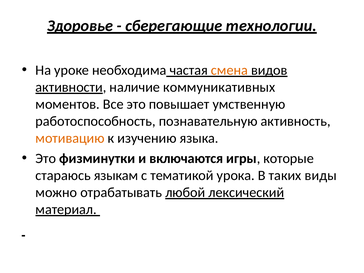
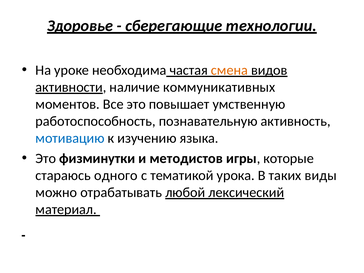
мотивацию colour: orange -> blue
включаются: включаются -> методистов
языкам: языкам -> одного
